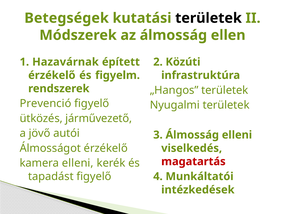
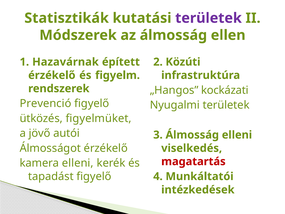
Betegségek: Betegségek -> Statisztikák
területek at (208, 18) colour: black -> purple
„Hangos területek: területek -> kockázati
járművezető: járművezető -> figyelmüket
